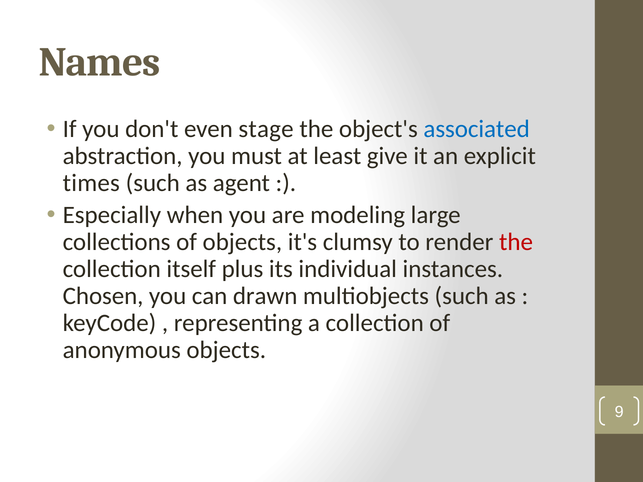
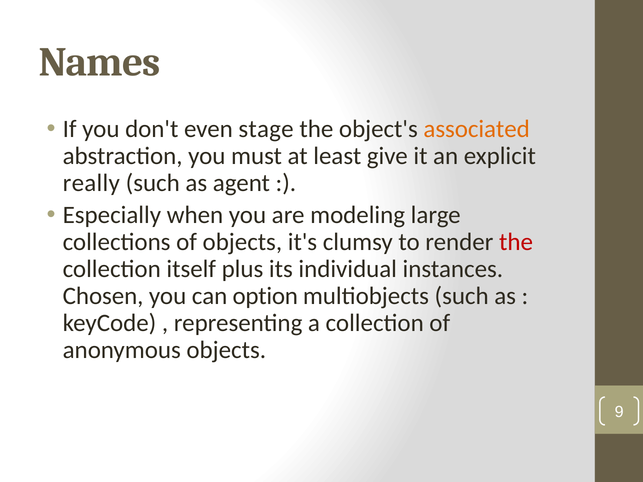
associated colour: blue -> orange
times: times -> really
drawn: drawn -> option
